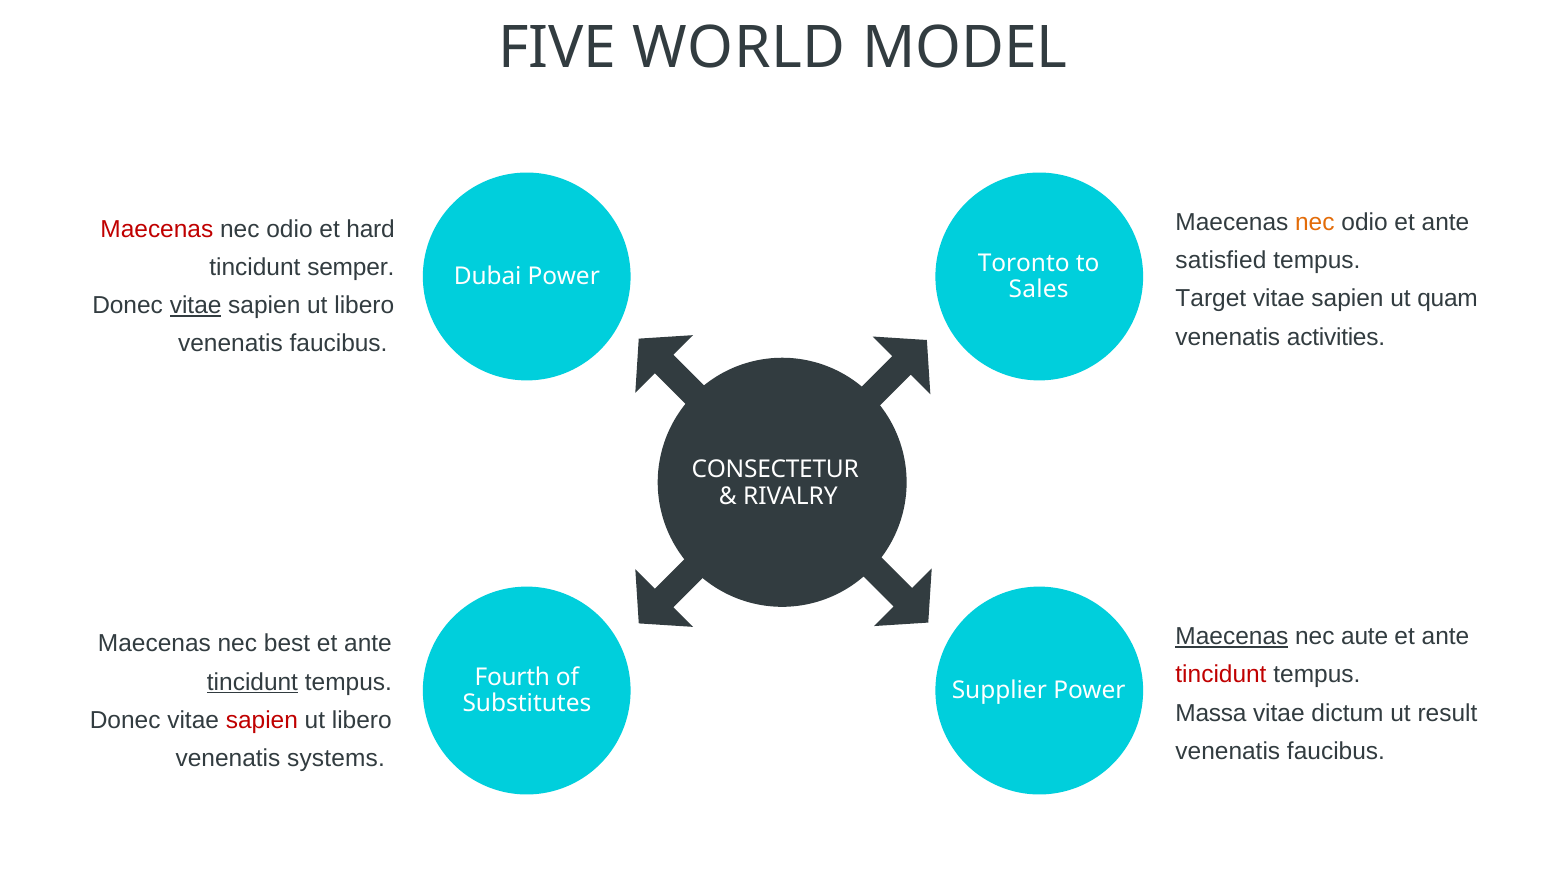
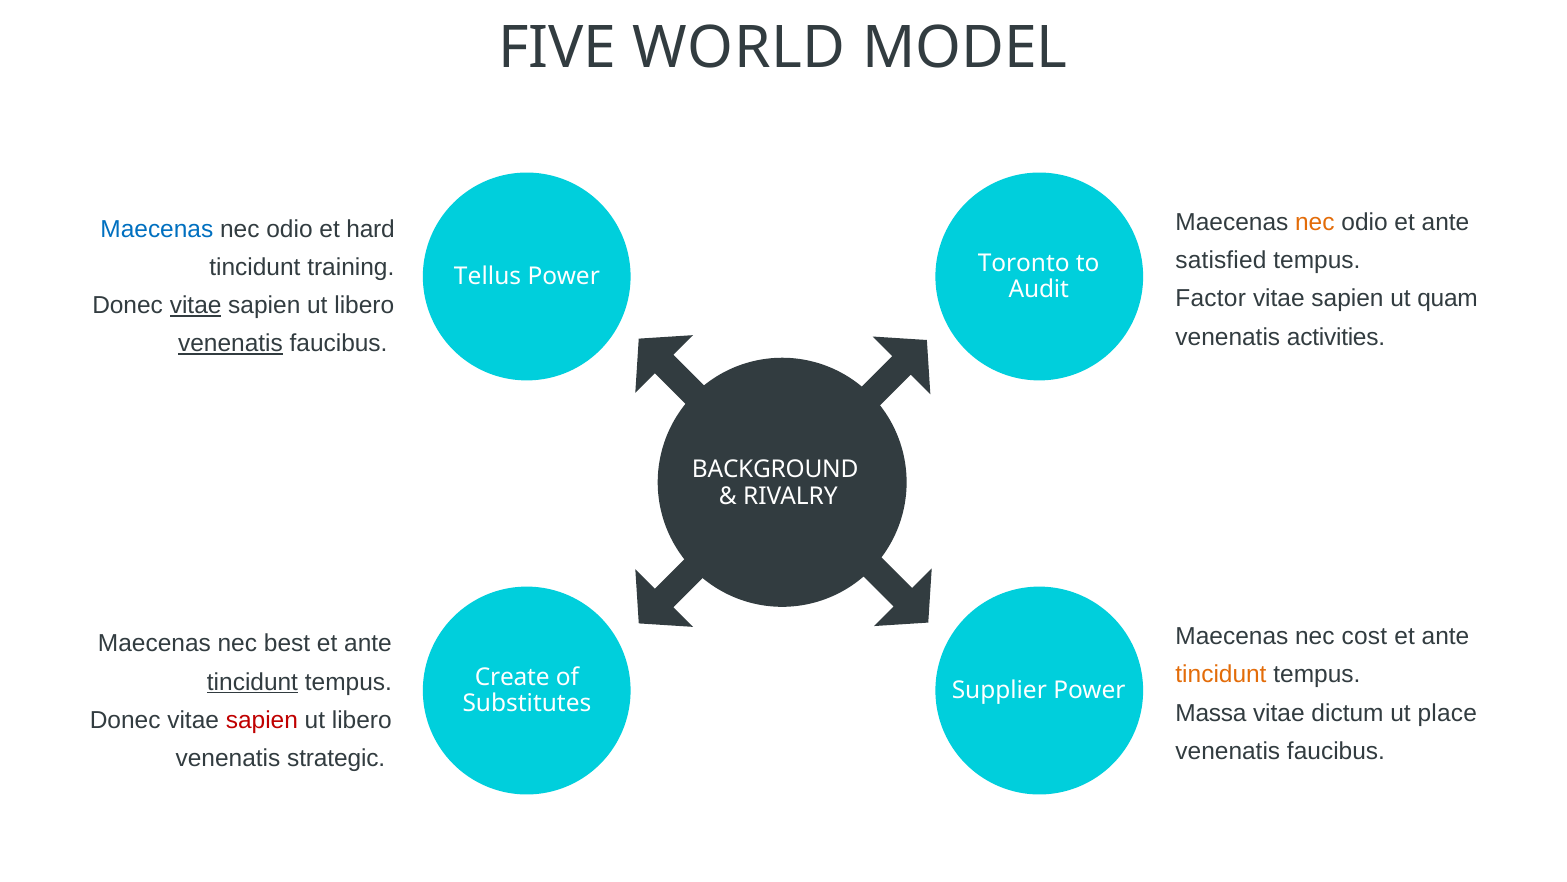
Maecenas at (157, 229) colour: red -> blue
semper: semper -> training
Dubai: Dubai -> Tellus
Sales: Sales -> Audit
Target: Target -> Factor
venenatis at (230, 343) underline: none -> present
CONSECTETUR: CONSECTETUR -> BACKGROUND
Maecenas at (1232, 636) underline: present -> none
aute: aute -> cost
tincidunt at (1221, 674) colour: red -> orange
Fourth: Fourth -> Create
result: result -> place
systems: systems -> strategic
